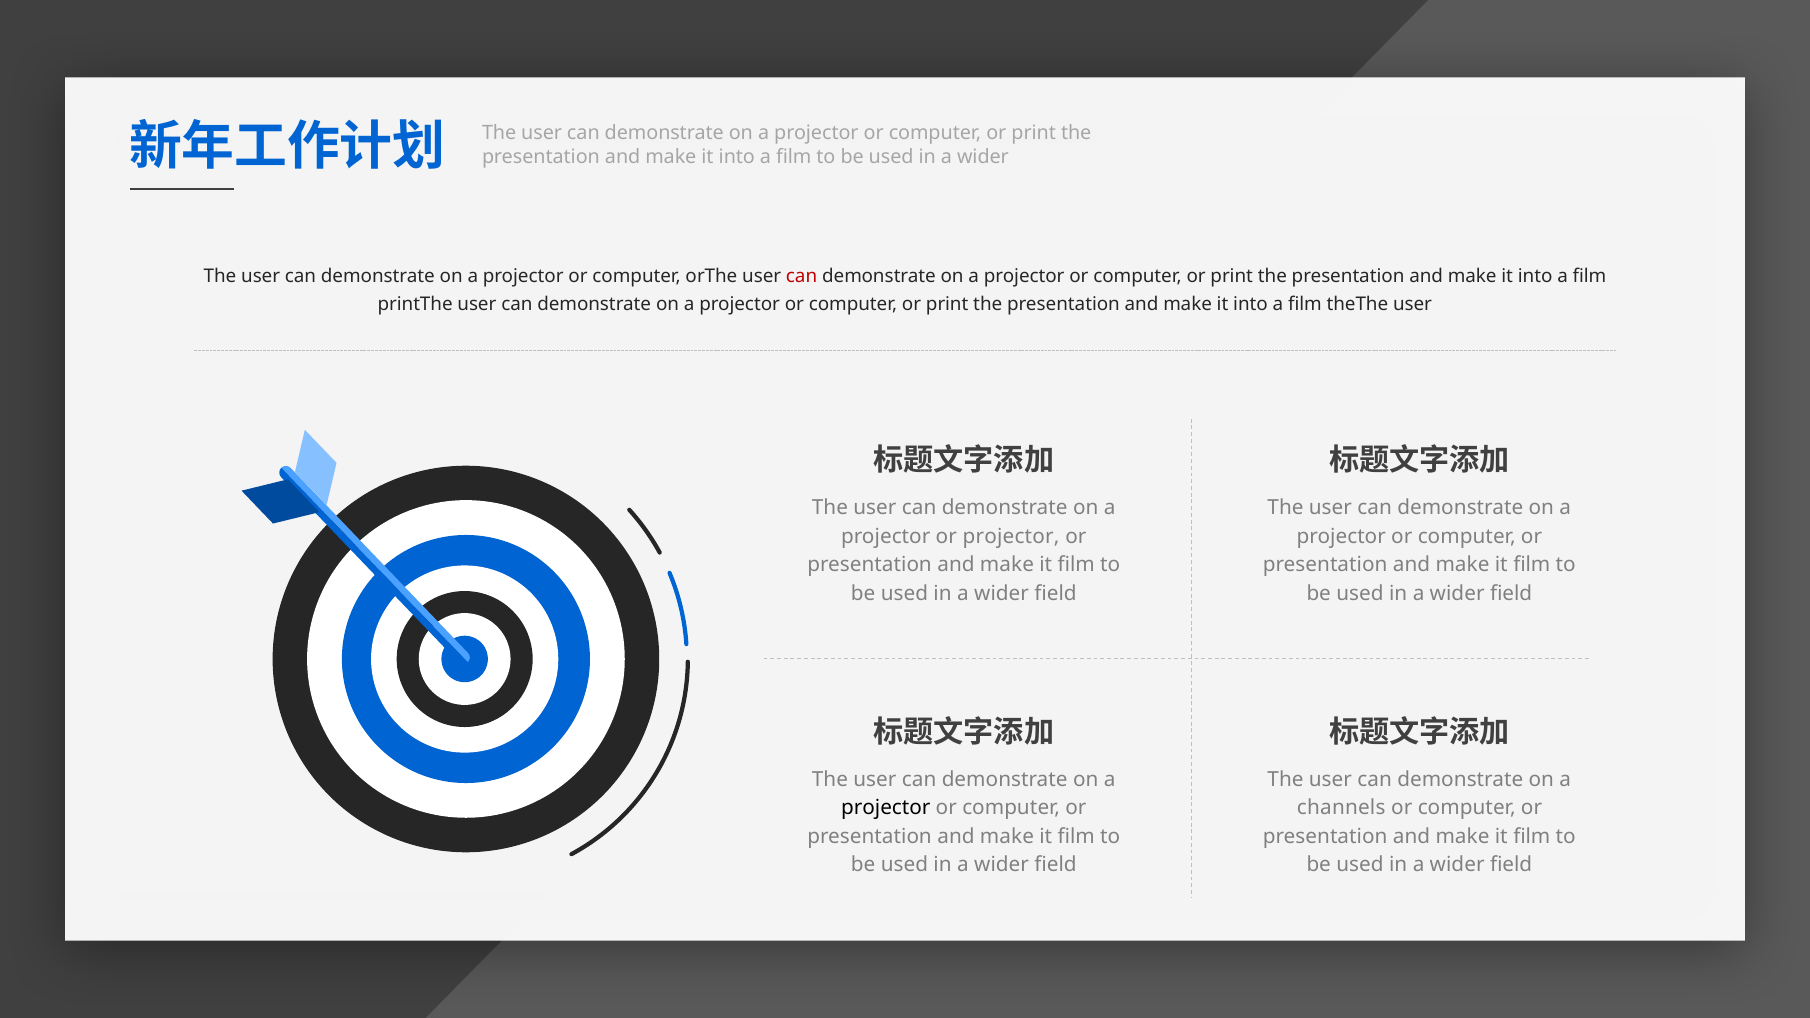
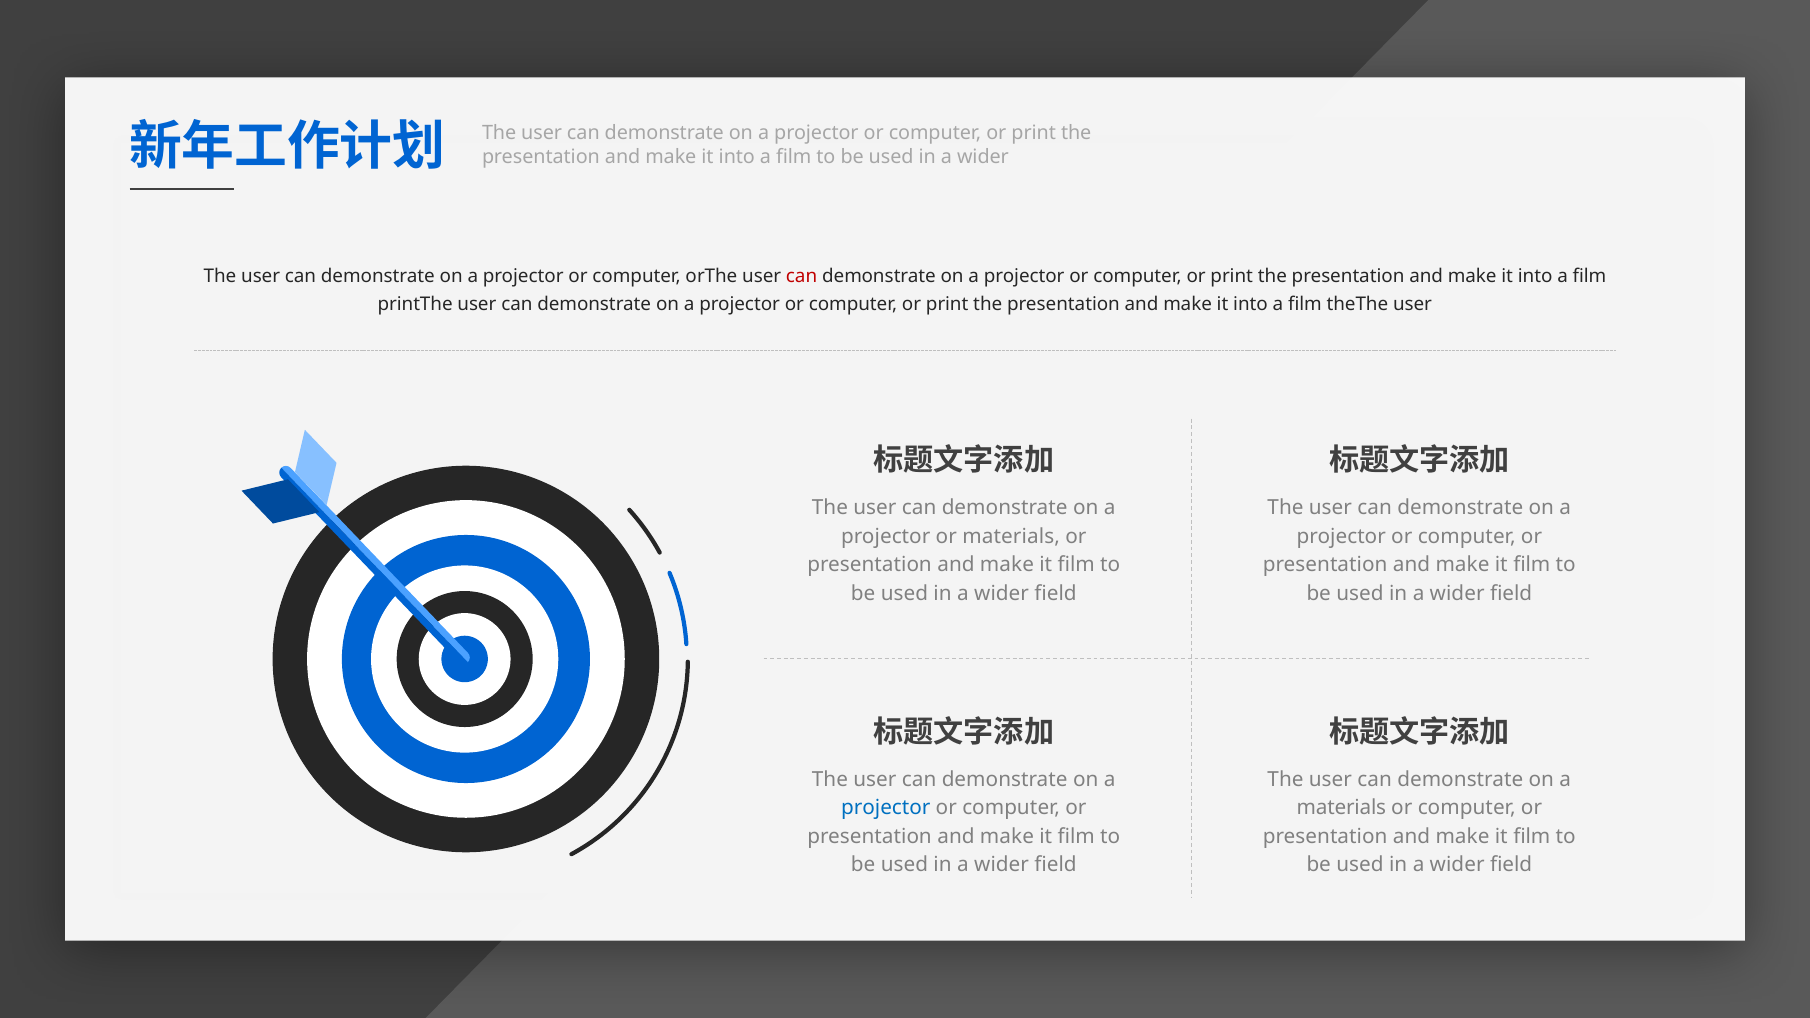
or projector: projector -> materials
projector at (886, 808) colour: black -> blue
channels at (1341, 808): channels -> materials
